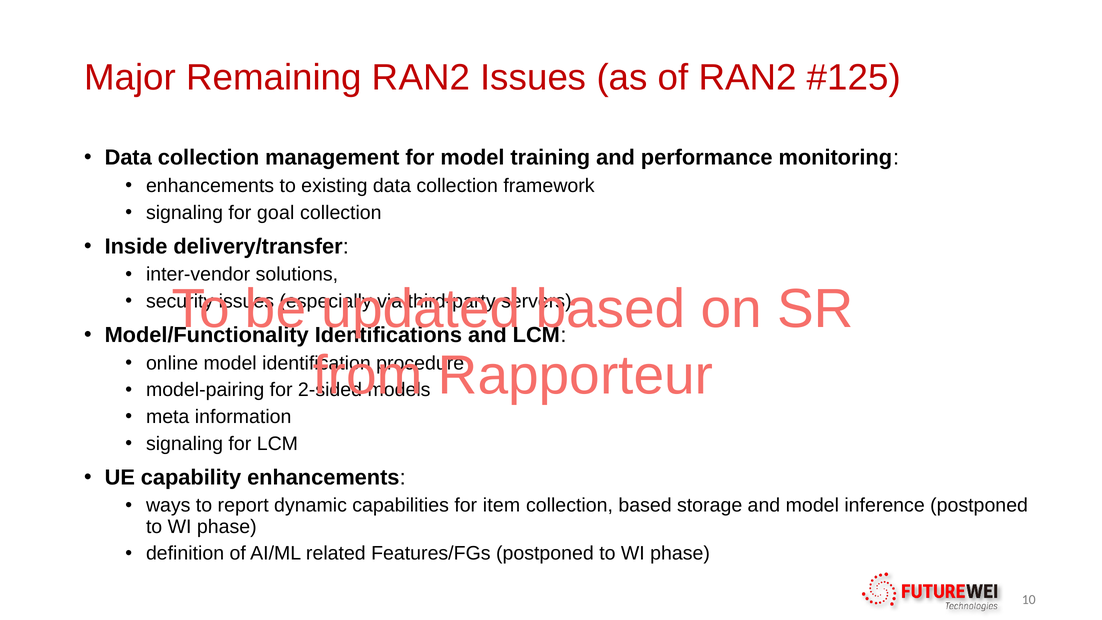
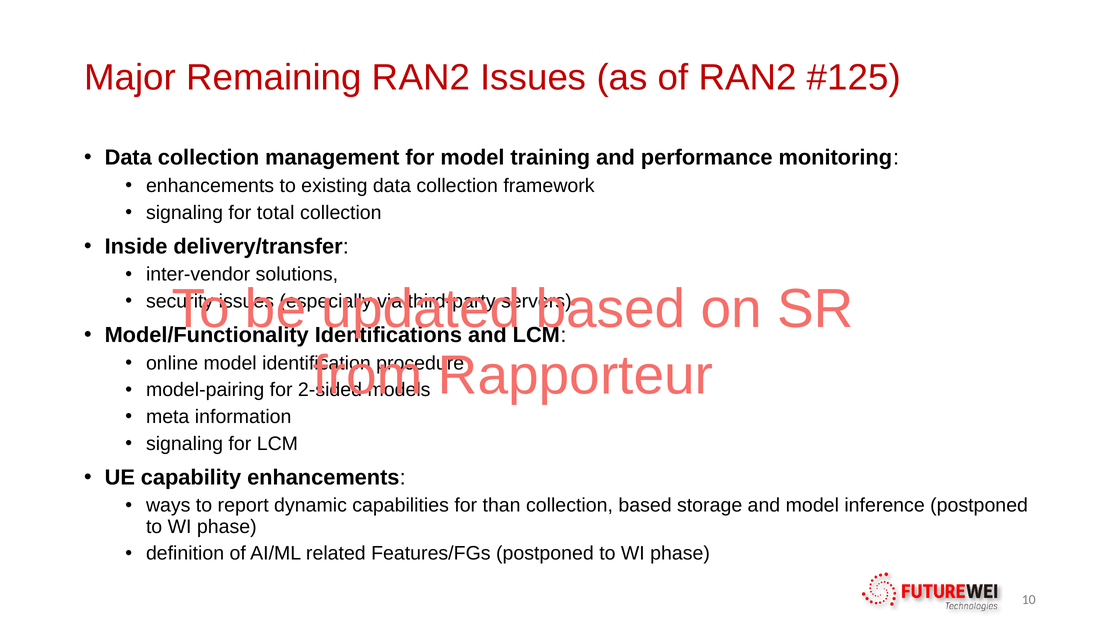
goal: goal -> total
item: item -> than
